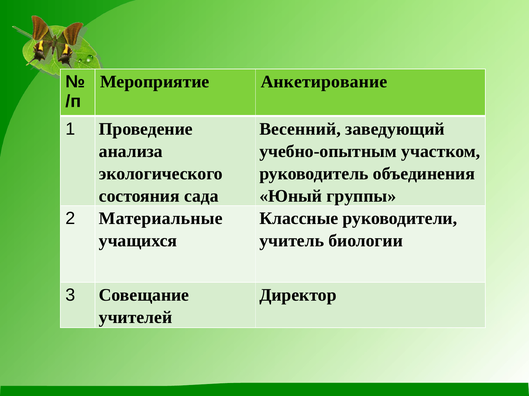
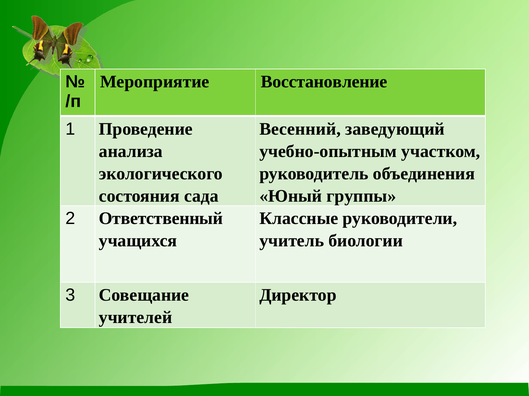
Анкетирование: Анкетирование -> Восстановление
Материальные: Материальные -> Ответственный
